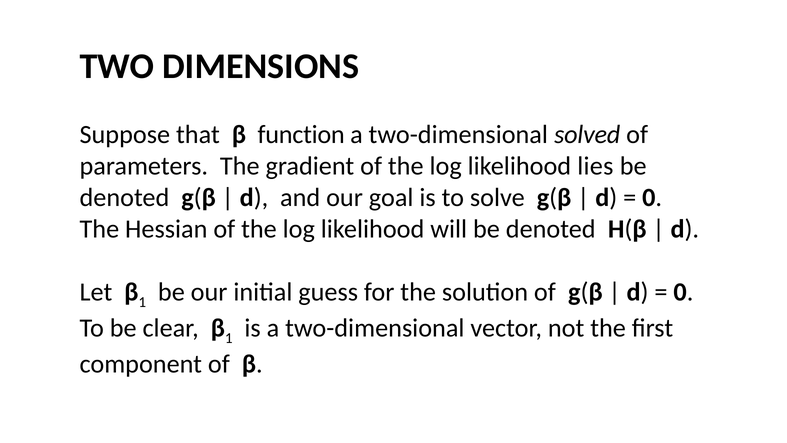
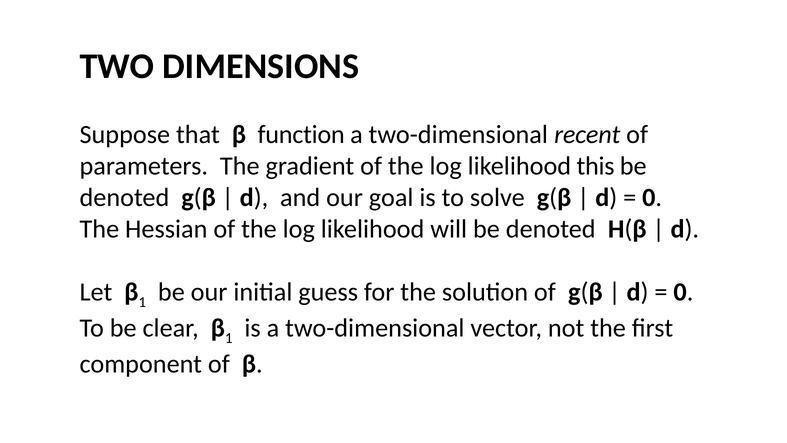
solved: solved -> recent
lies: lies -> this
